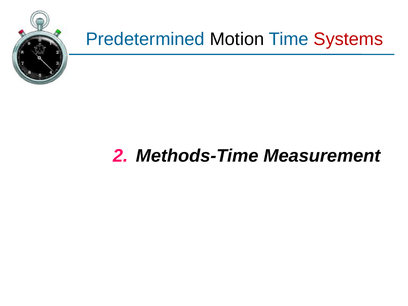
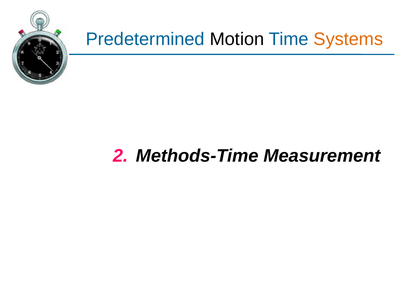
Systems colour: red -> orange
